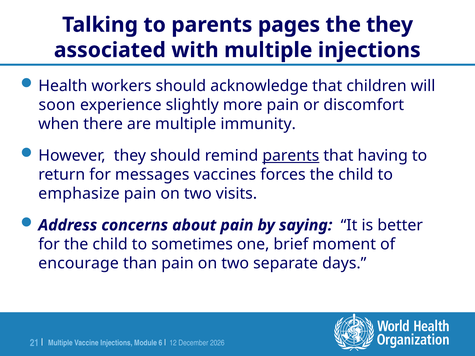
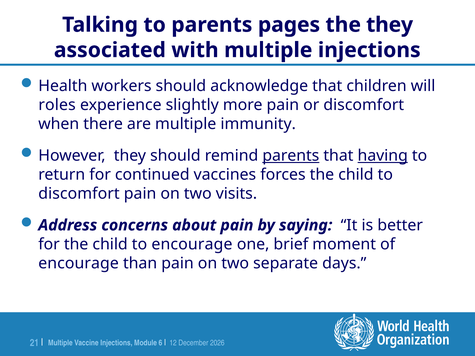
soon: soon -> roles
having underline: none -> present
messages: messages -> continued
emphasize at (79, 194): emphasize -> discomfort
to sometimes: sometimes -> encourage
